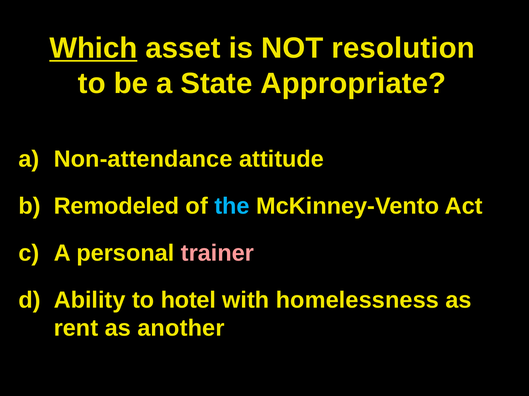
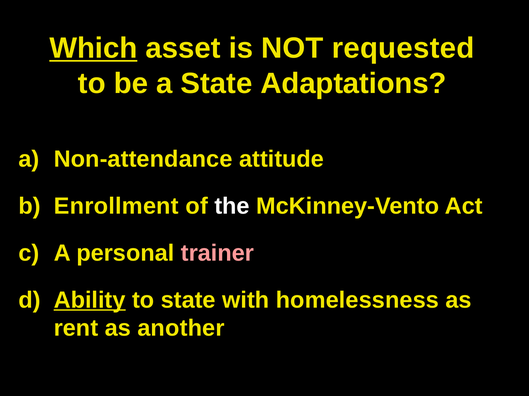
resolution: resolution -> requested
Appropriate: Appropriate -> Adaptations
Remodeled: Remodeled -> Enrollment
the colour: light blue -> white
Ability underline: none -> present
to hotel: hotel -> state
